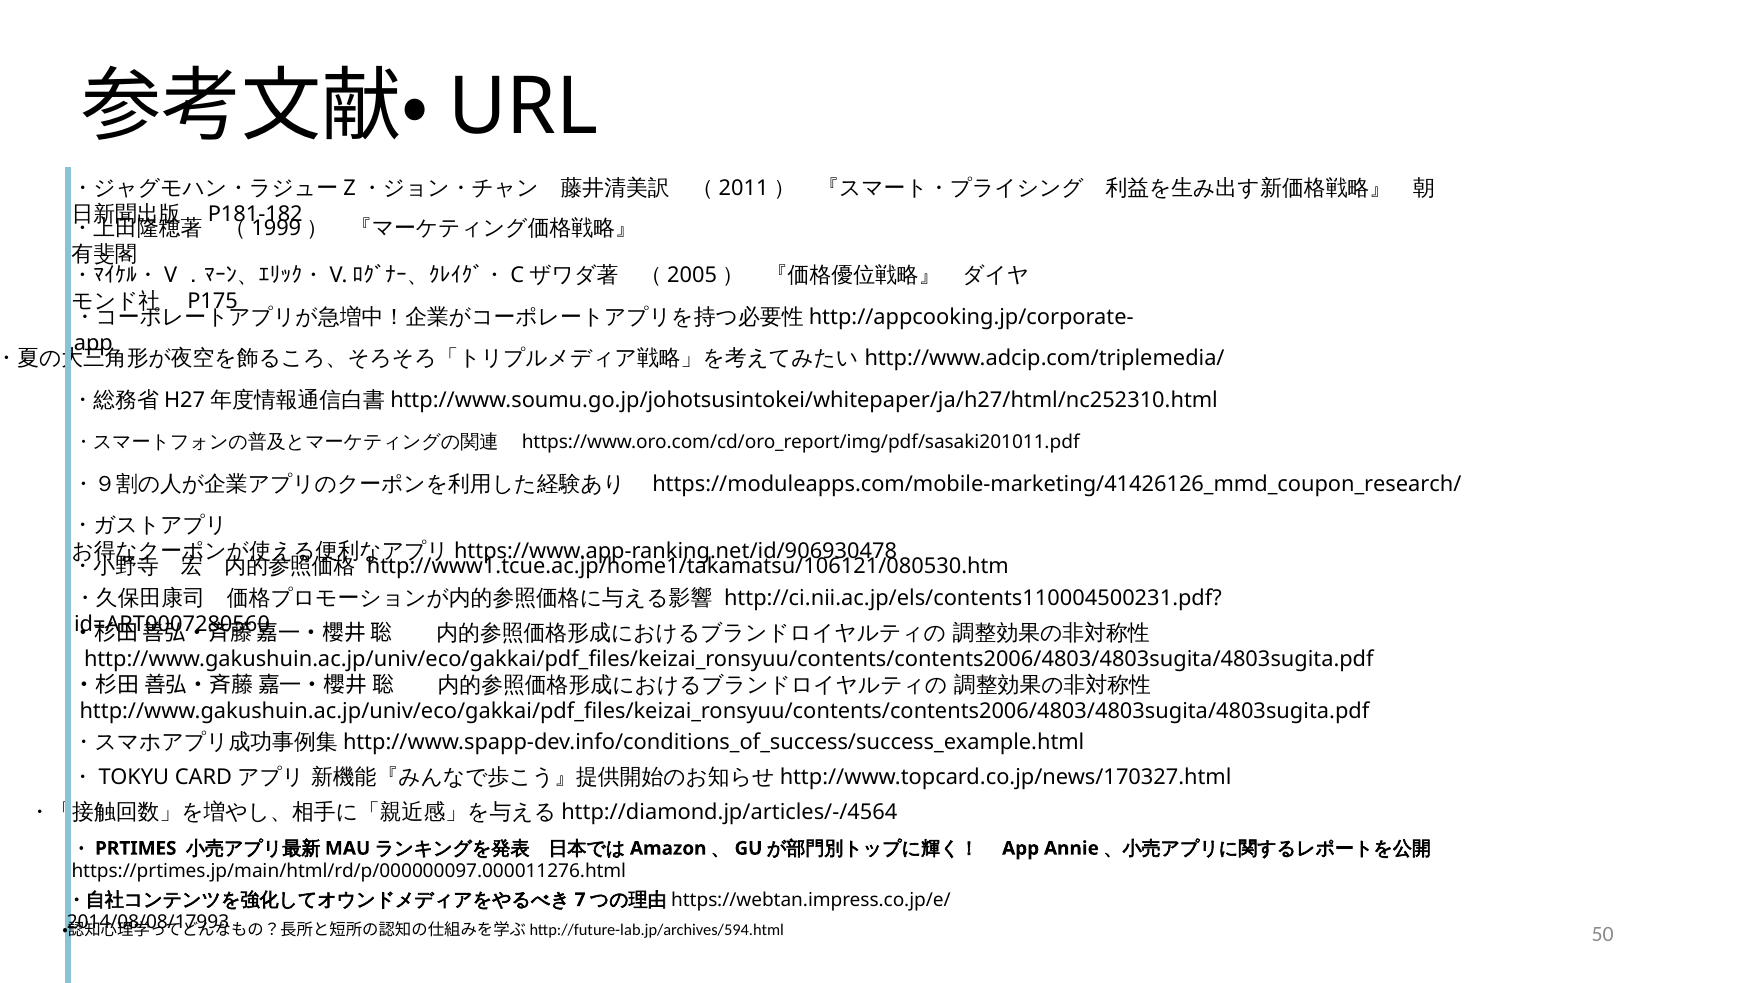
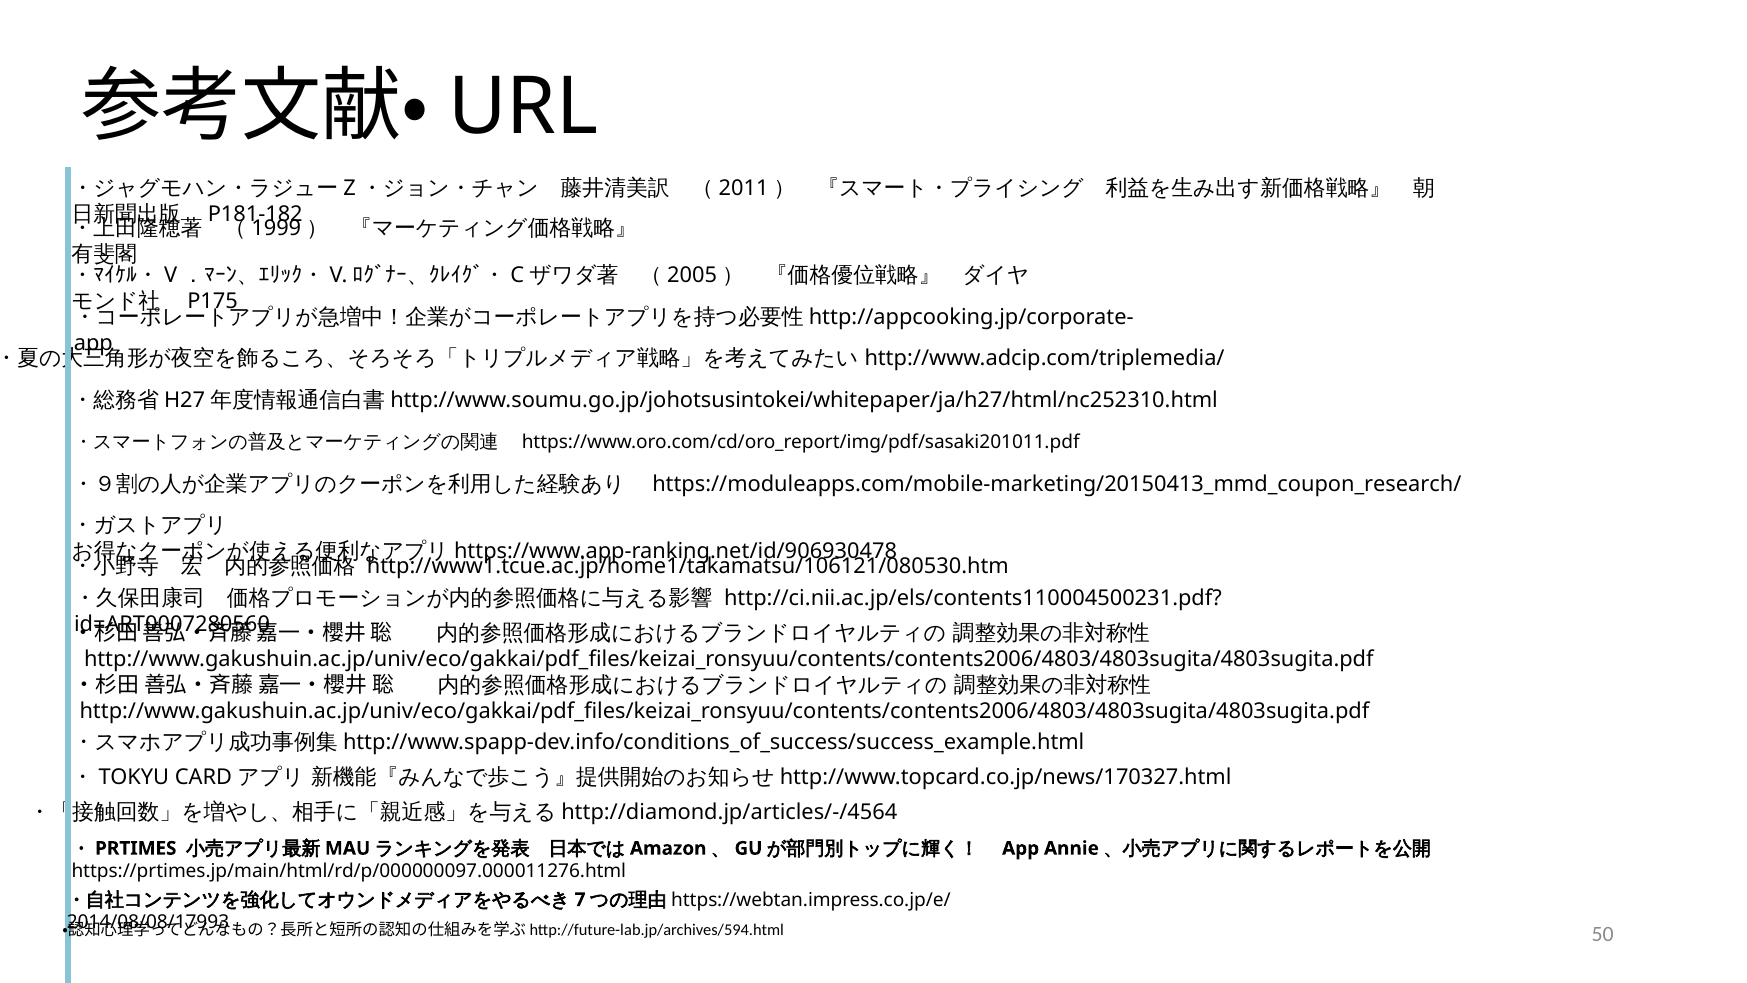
https://moduleapps.com/mobile-marketing/41426126_mmd_coupon_research/: https://moduleapps.com/mobile-marketing/41426126_mmd_coupon_research/ -> https://moduleapps.com/mobile-marketing/20150413_mmd_coupon_research/
